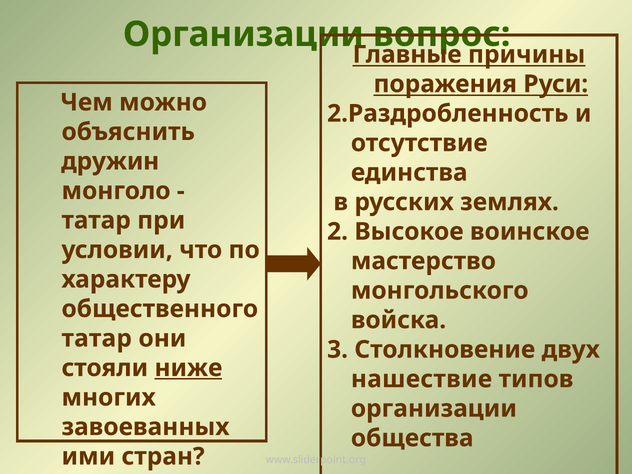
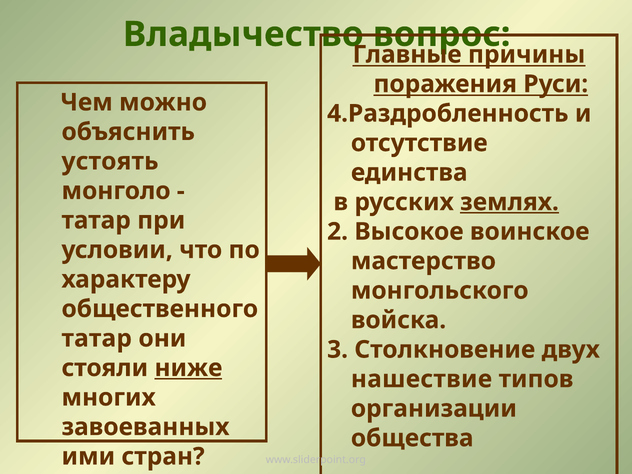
Организации at (243, 34): Организации -> Владычество
2.Раздробленность: 2.Раздробленность -> 4.Раздробленность
дружин: дружин -> устоять
землях underline: none -> present
